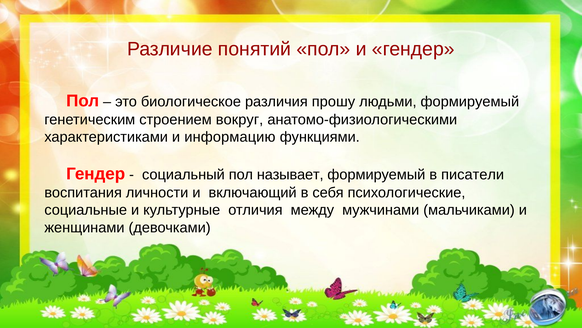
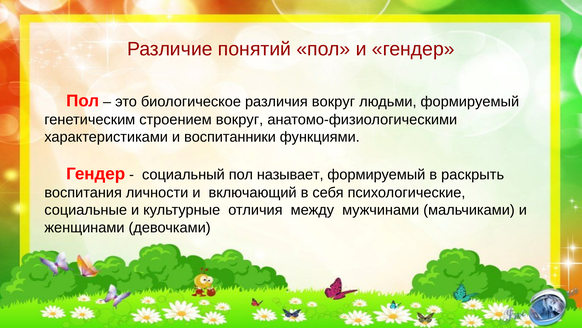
различия прошу: прошу -> вокруг
информацию: информацию -> воспитанники
писатели: писатели -> раскрыть
